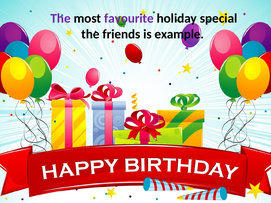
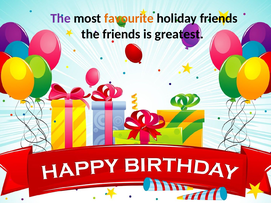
favourite colour: purple -> orange
holiday special: special -> friends
example: example -> greatest
